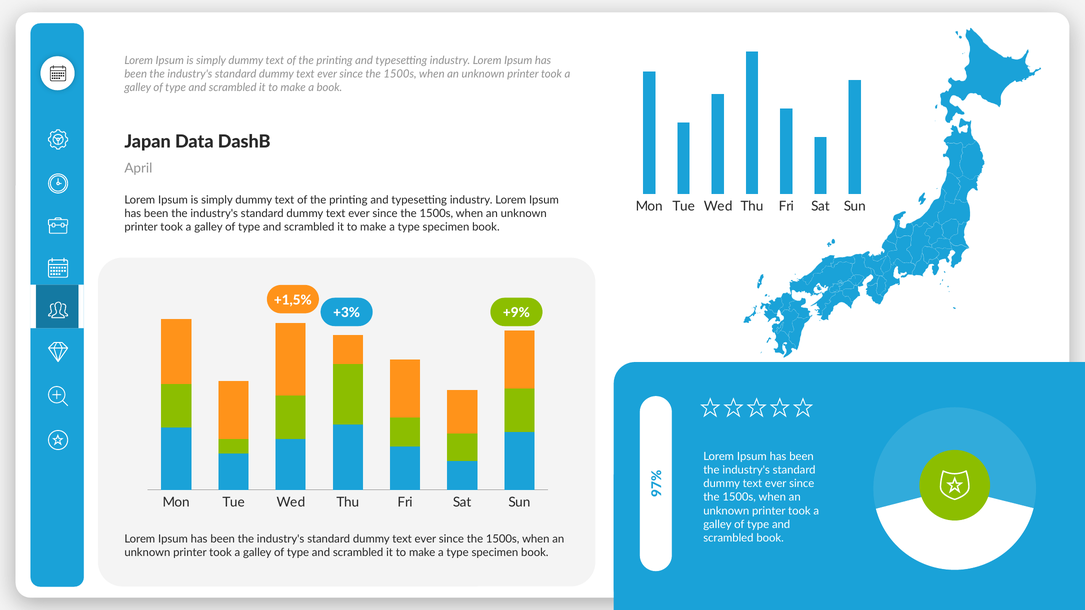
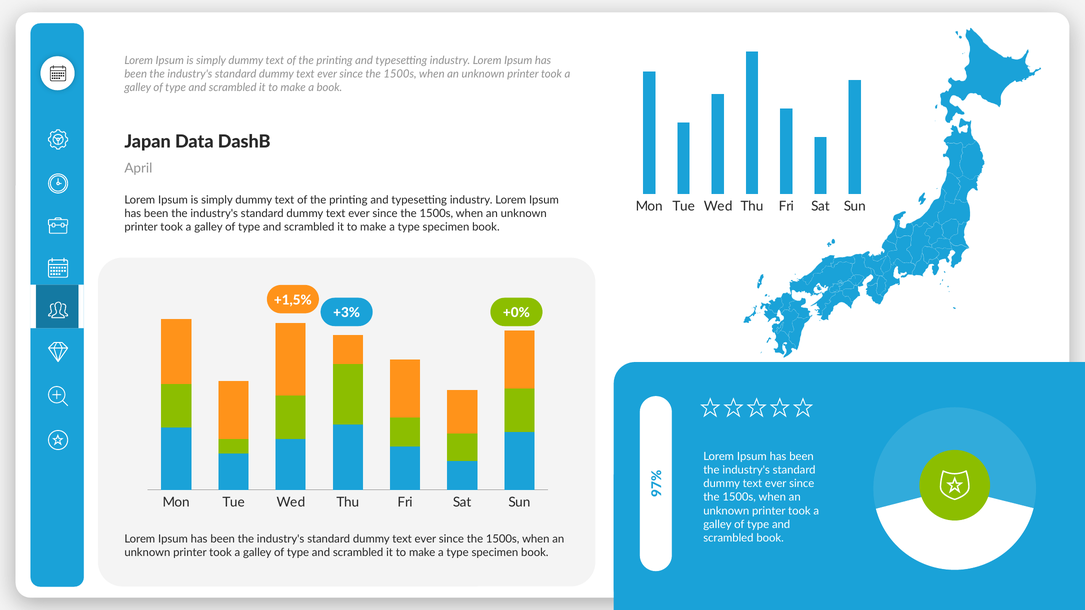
+9%: +9% -> +0%
